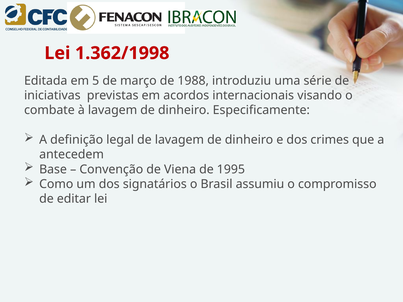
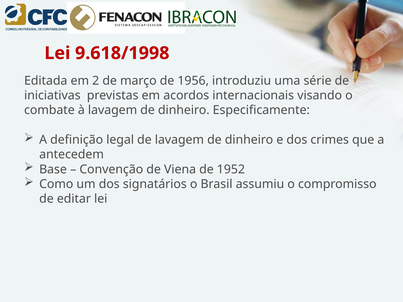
1.362/1998: 1.362/1998 -> 9.618/1998
5: 5 -> 2
1988: 1988 -> 1956
1995: 1995 -> 1952
